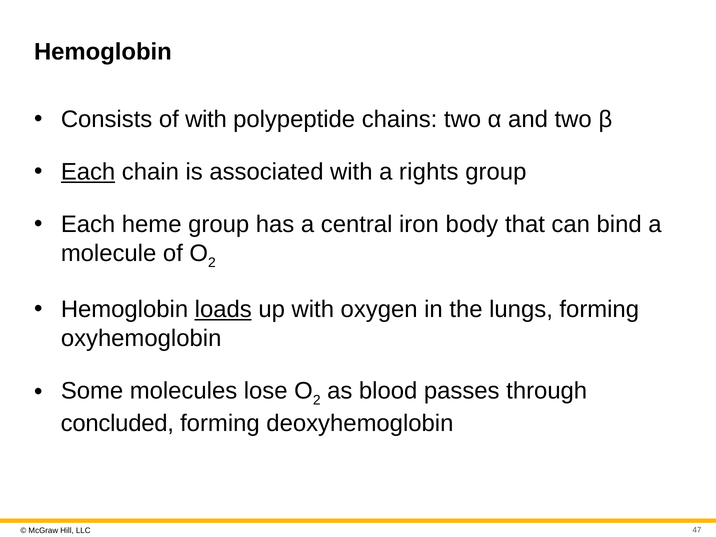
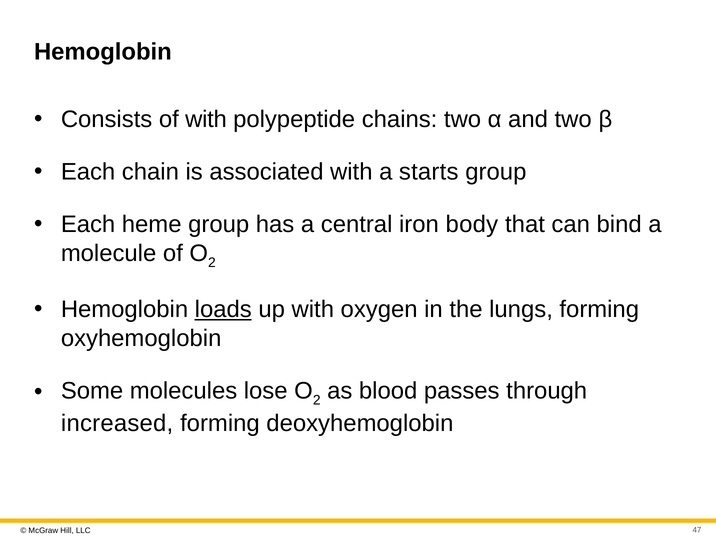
Each at (88, 172) underline: present -> none
rights: rights -> starts
concluded: concluded -> increased
